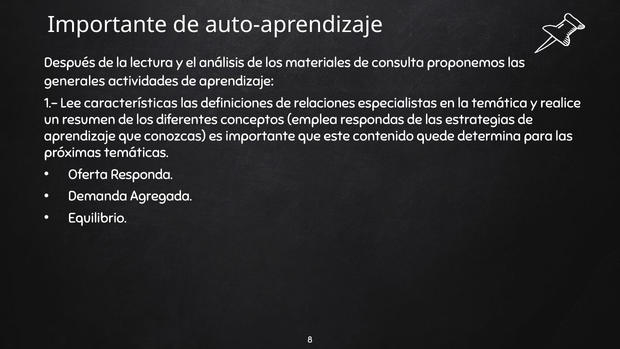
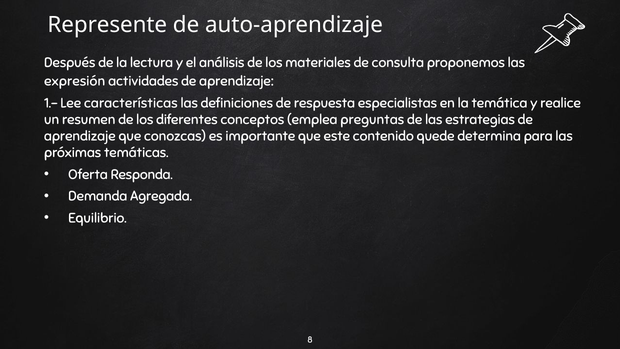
Importante at (107, 25): Importante -> Represente
generales: generales -> expresión
relaciones: relaciones -> respuesta
respondas: respondas -> preguntas
